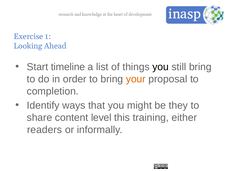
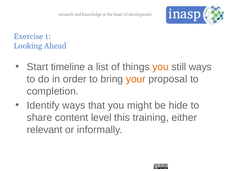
you at (161, 67) colour: black -> orange
still bring: bring -> ways
they: they -> hide
readers: readers -> relevant
